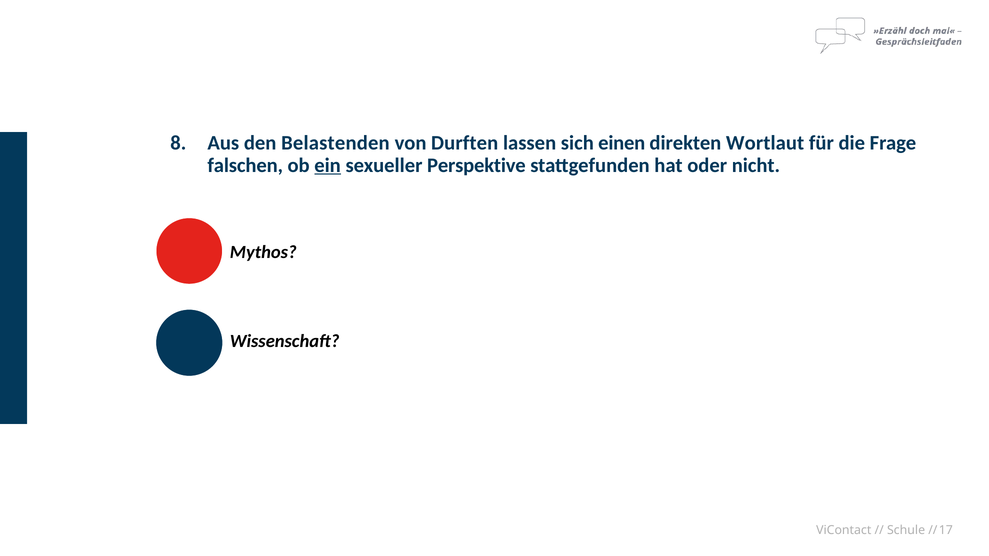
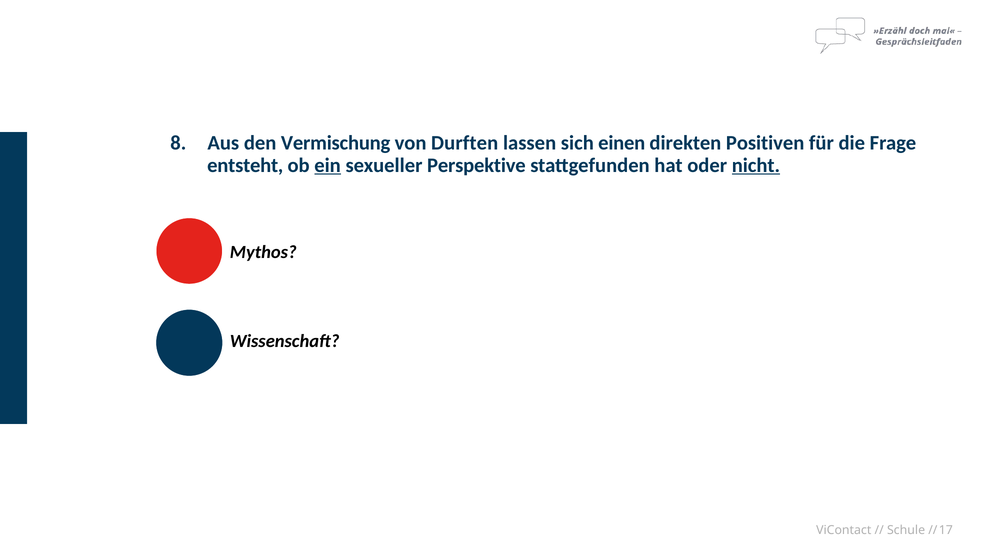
Belastenden: Belastenden -> Vermischung
Wortlaut: Wortlaut -> Positiven
falschen: falschen -> entsteht
nicht underline: none -> present
